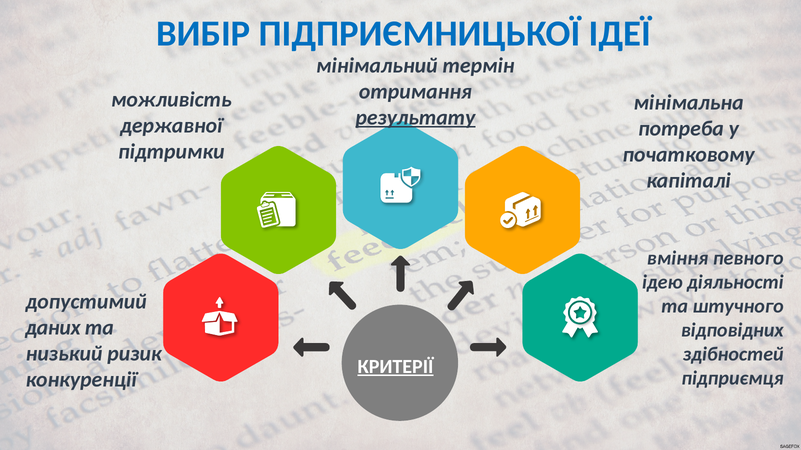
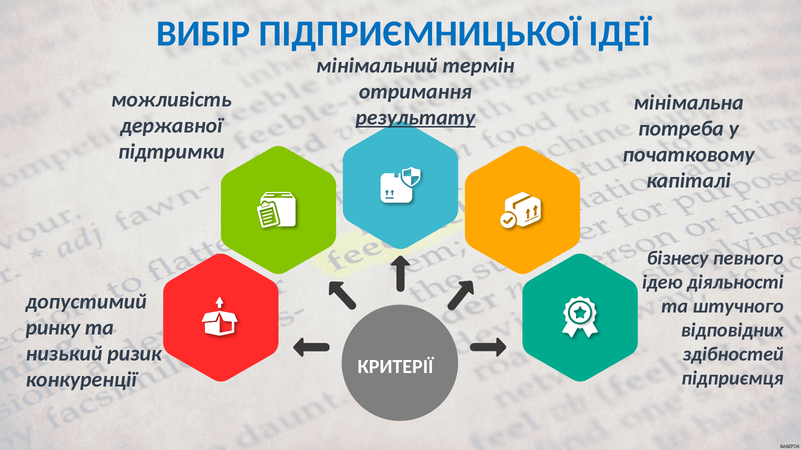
вміння: вміння -> бізнесу
даних: даних -> ринку
КРИТЕРІЇ underline: present -> none
